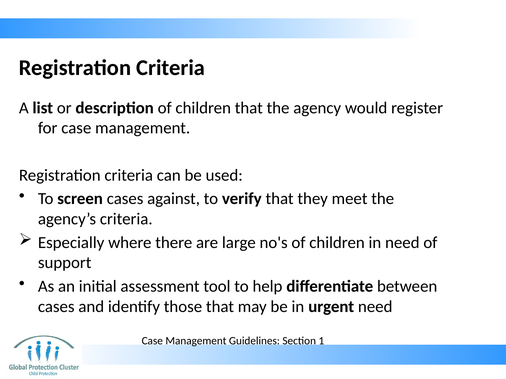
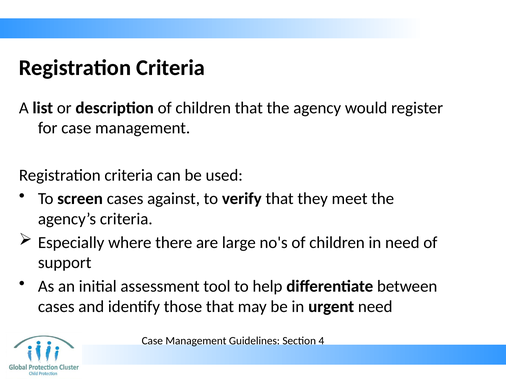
1: 1 -> 4
